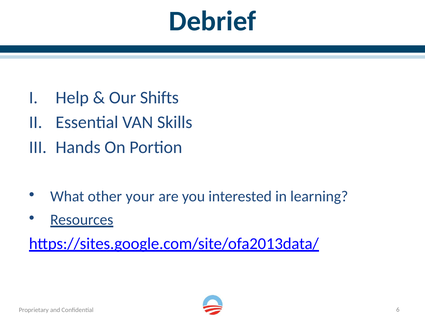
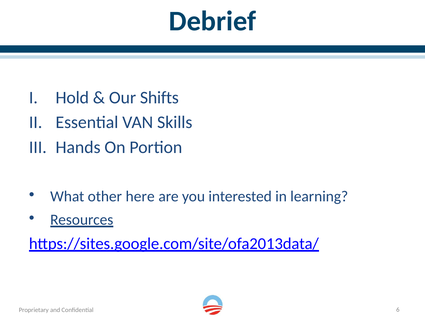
Help: Help -> Hold
your: your -> here
